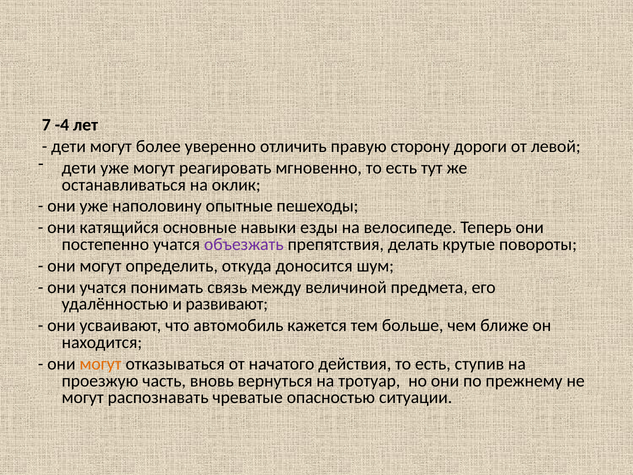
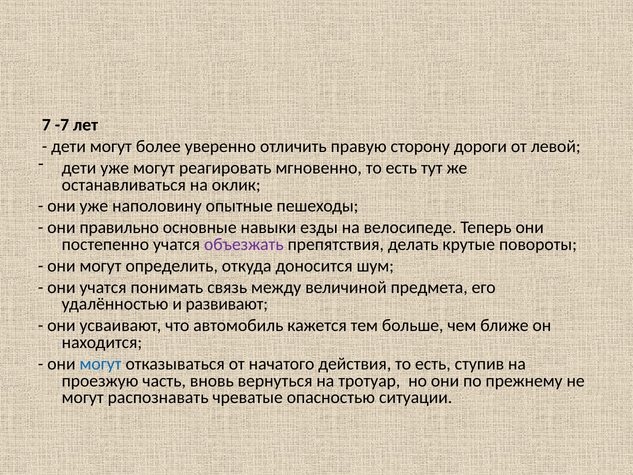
-4: -4 -> -7
катящийся: катящийся -> правильно
могут at (101, 364) colour: orange -> blue
